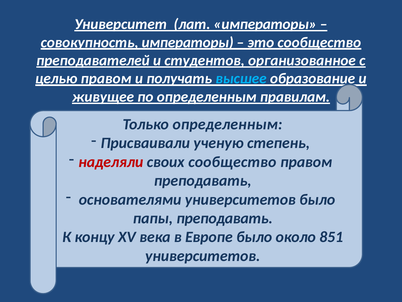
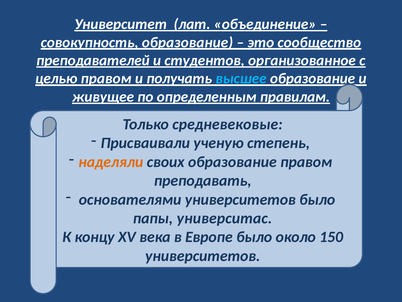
лат императоры: императоры -> объединение
совокупность императоры: императоры -> образование
Только определенным: определенным -> средневековые
наделяли colour: red -> orange
своих сообщество: сообщество -> образование
папы преподавать: преподавать -> университас
851: 851 -> 150
